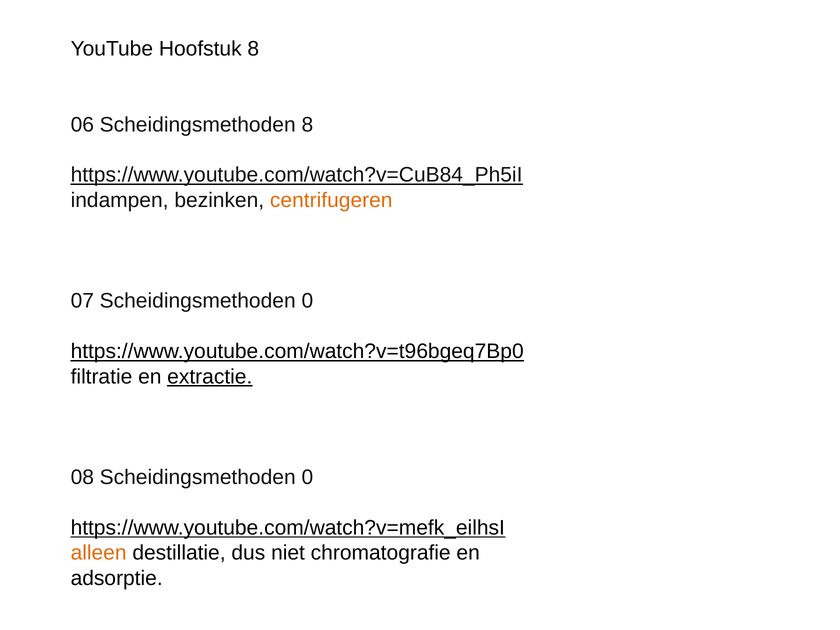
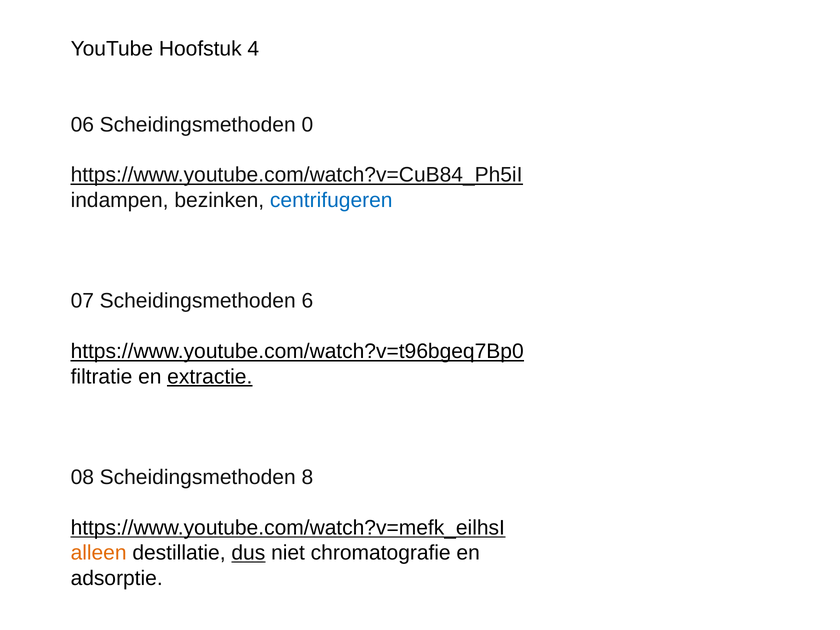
Hoofstuk 8: 8 -> 4
Scheidingsmethoden 8: 8 -> 0
centrifugeren colour: orange -> blue
07 Scheidingsmethoden 0: 0 -> 6
08 Scheidingsmethoden 0: 0 -> 8
dus underline: none -> present
